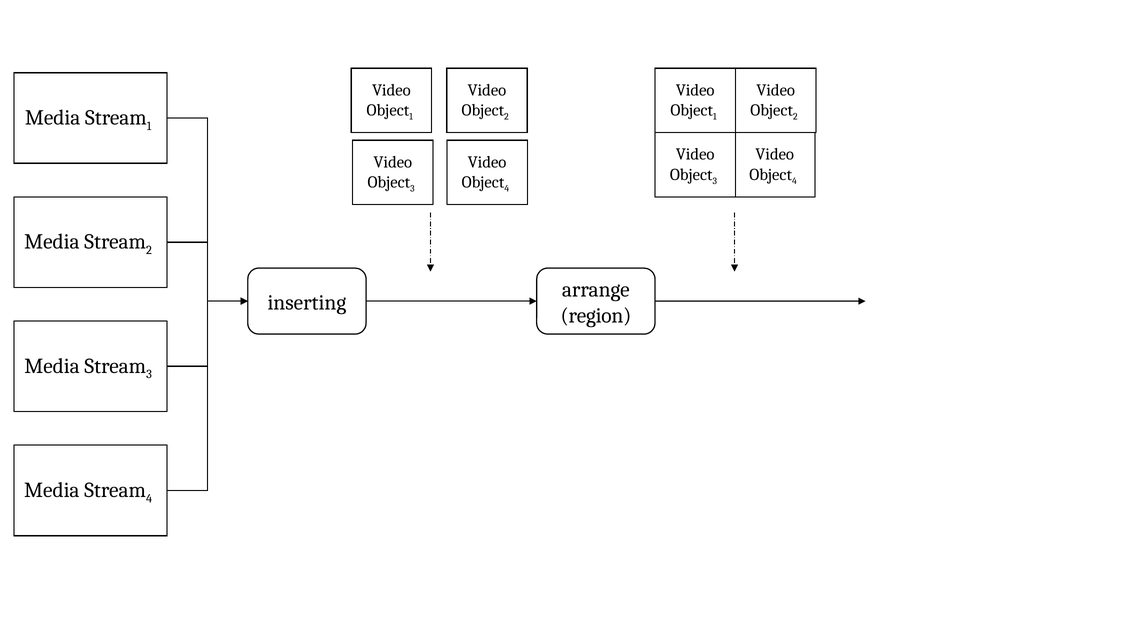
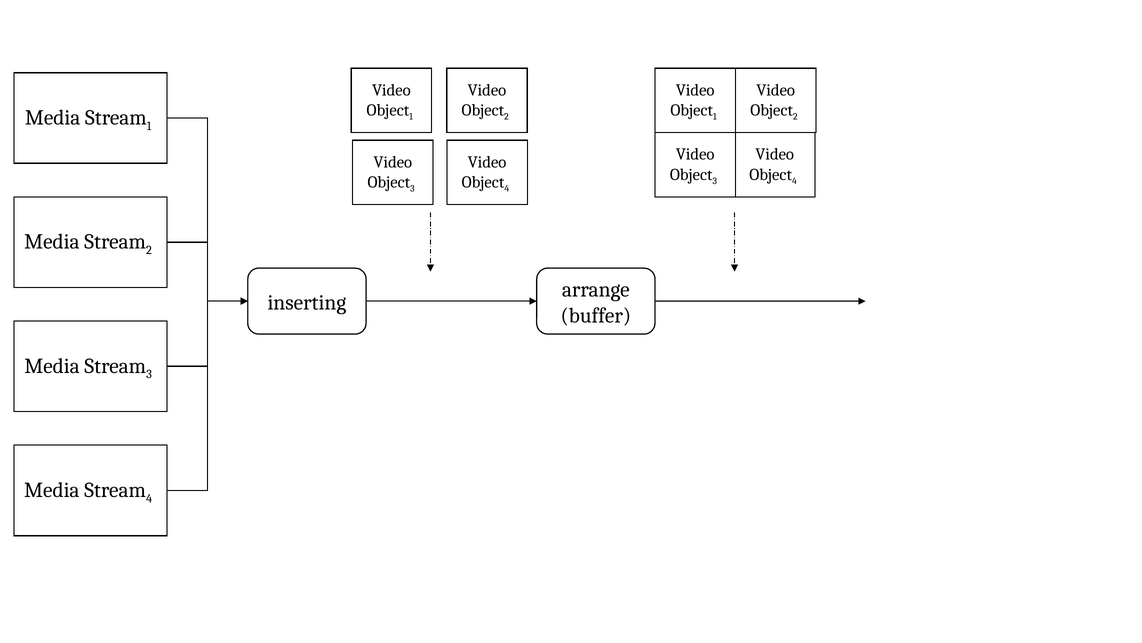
region: region -> buffer
